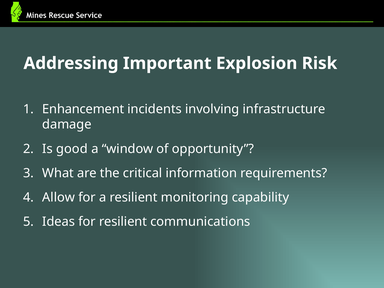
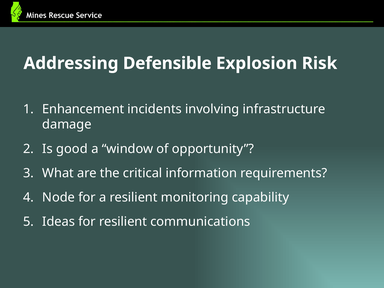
Important: Important -> Defensible
Allow: Allow -> Node
